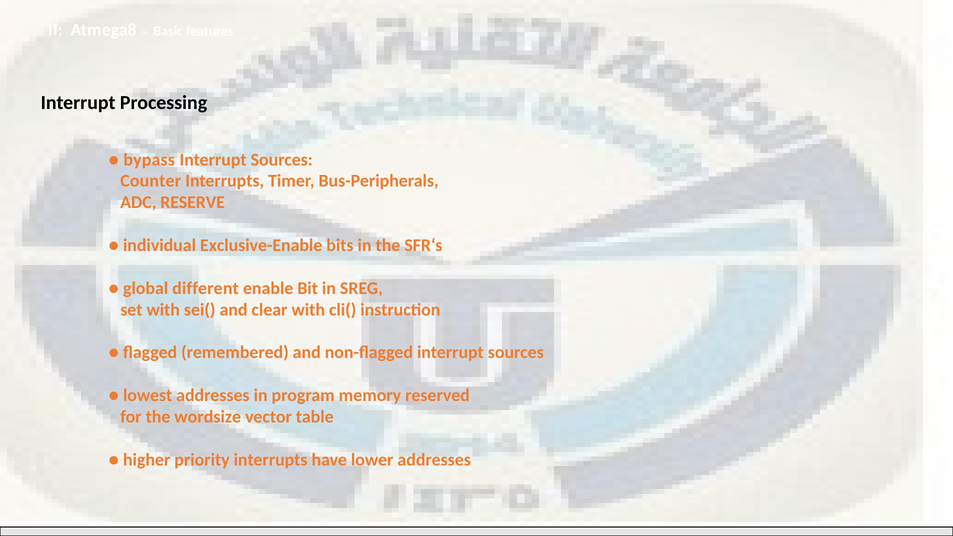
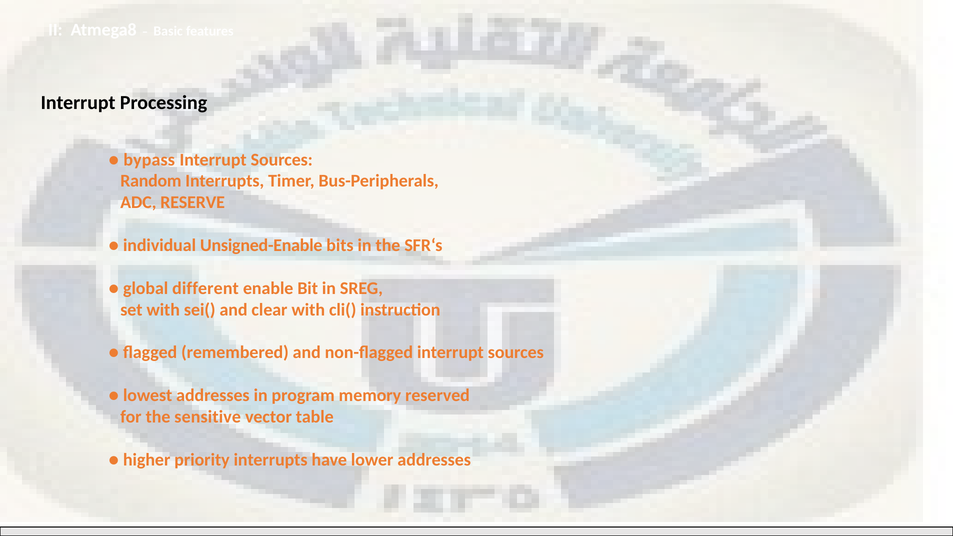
Counter: Counter -> Random
Exclusive-Enable: Exclusive-Enable -> Unsigned-Enable
wordsize: wordsize -> sensitive
